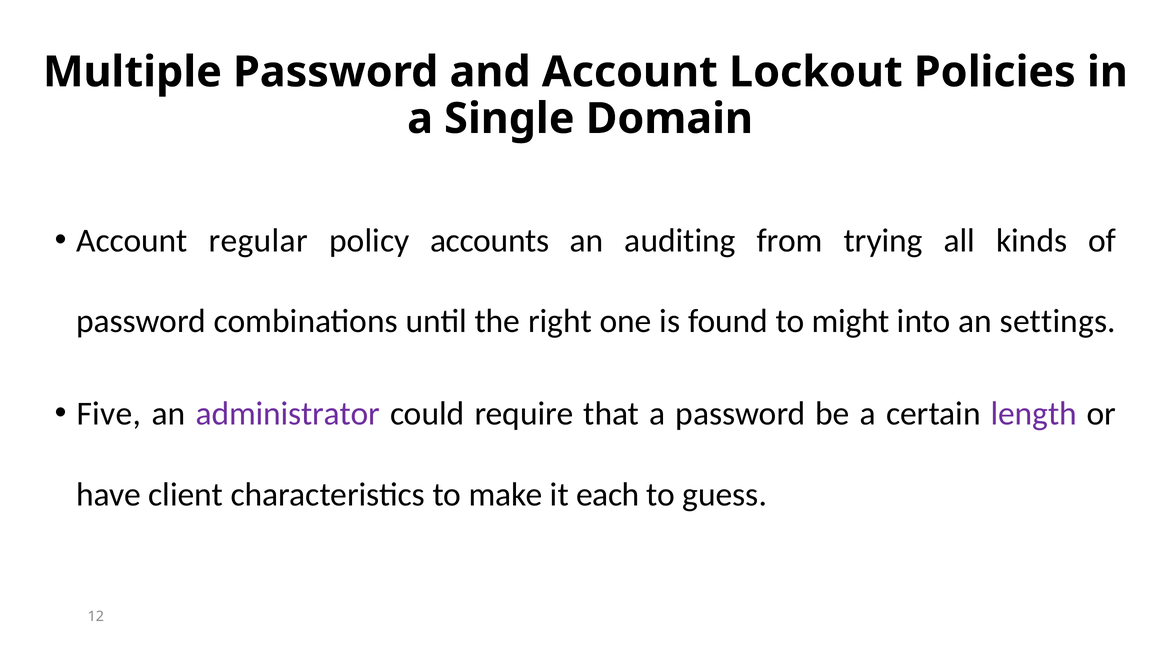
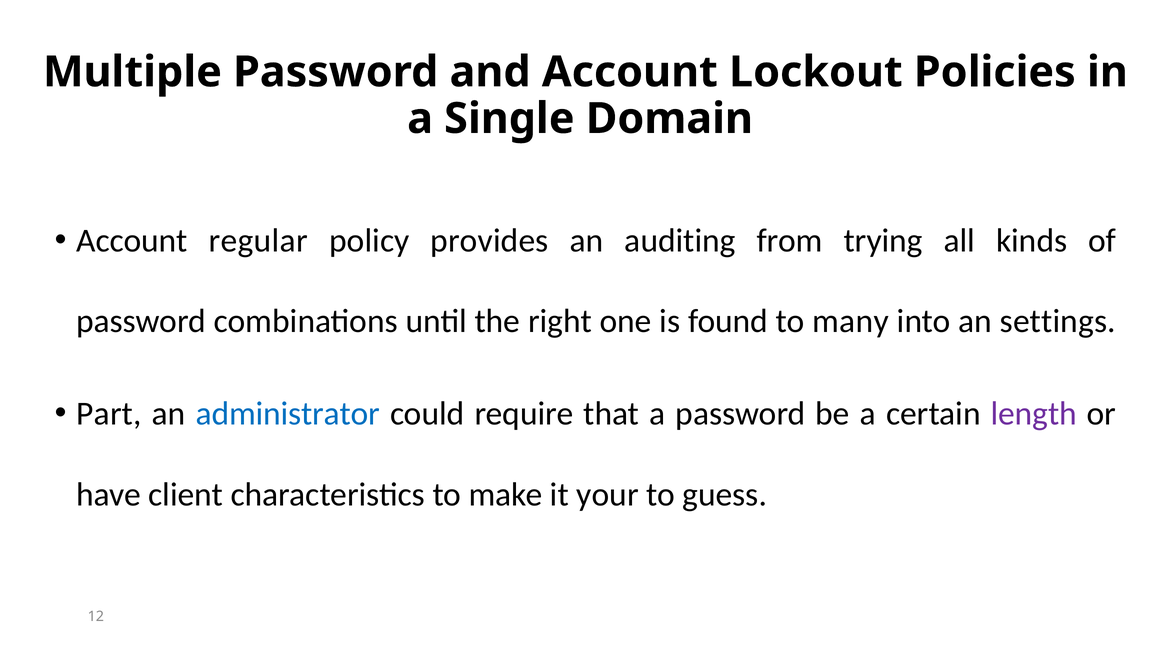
accounts: accounts -> provides
might: might -> many
Five: Five -> Part
administrator colour: purple -> blue
each: each -> your
